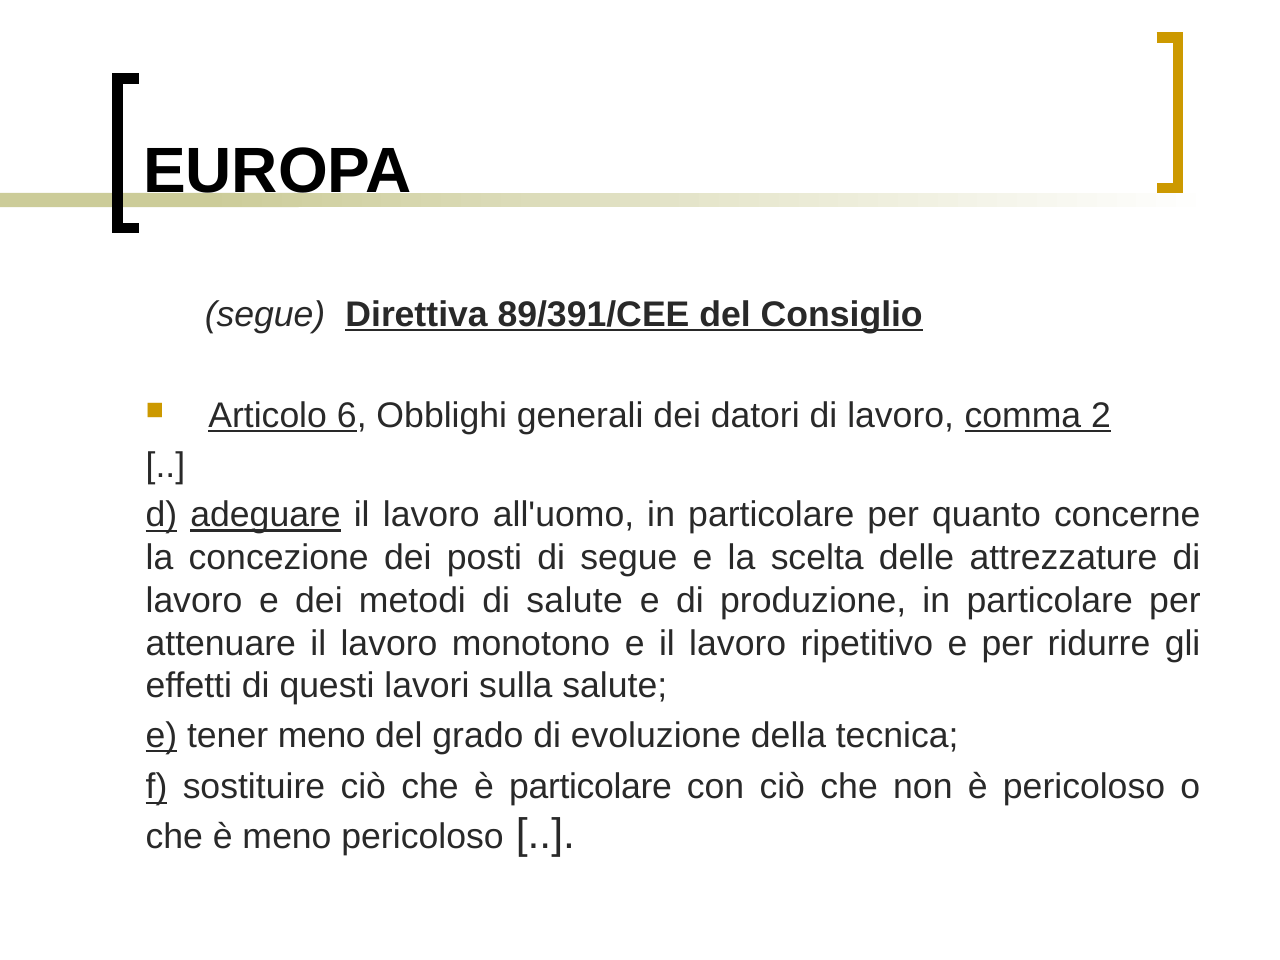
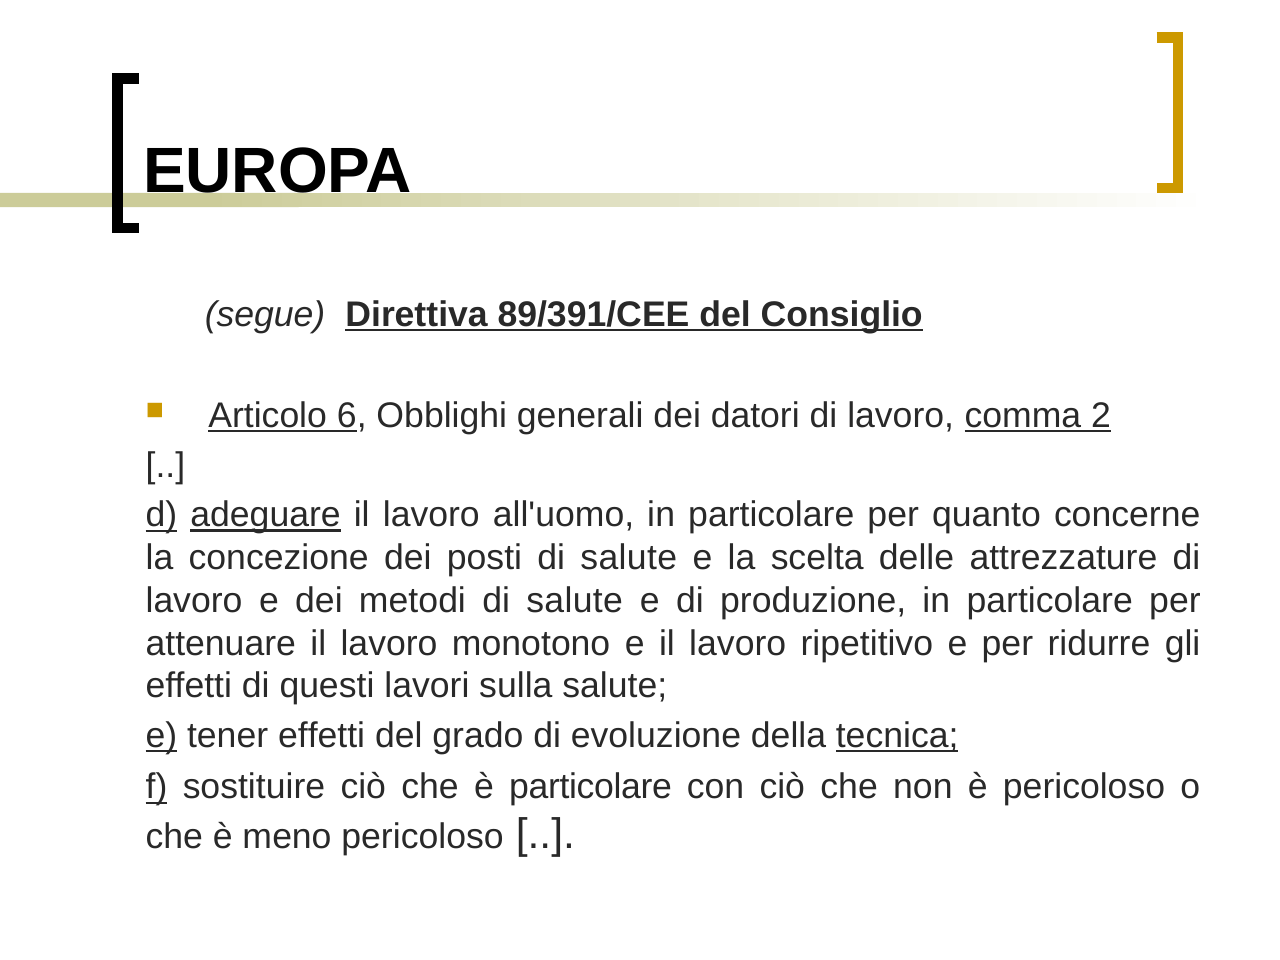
posti di segue: segue -> salute
tener meno: meno -> effetti
tecnica underline: none -> present
